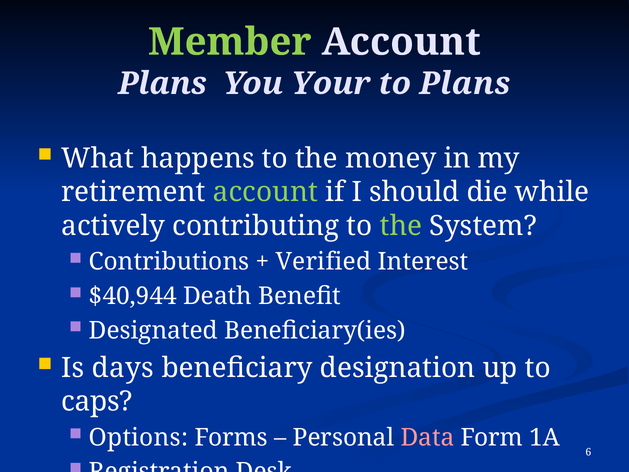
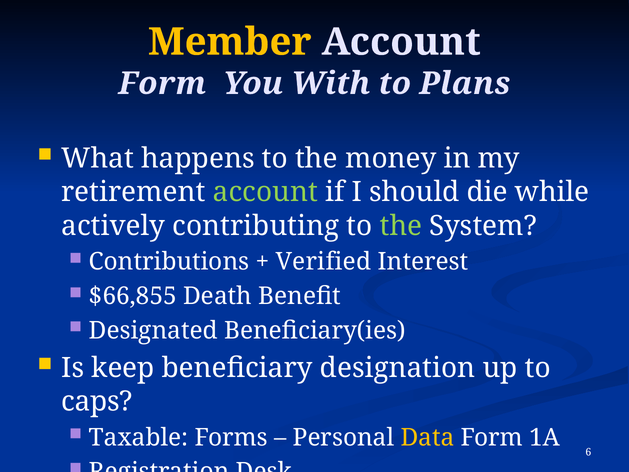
Member colour: light green -> yellow
Plans at (162, 83): Plans -> Form
Your: Your -> With
$40,944: $40,944 -> $66,855
days: days -> keep
Options: Options -> Taxable
Data colour: pink -> yellow
